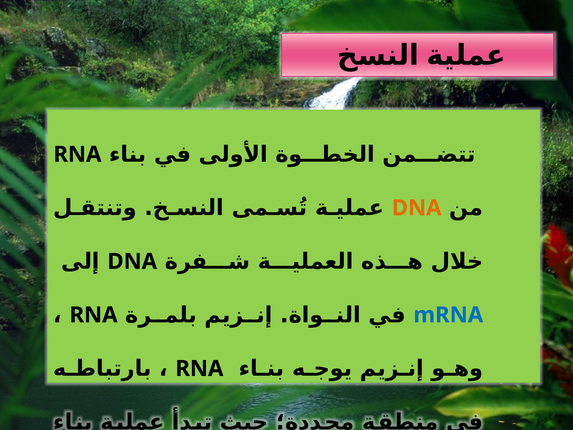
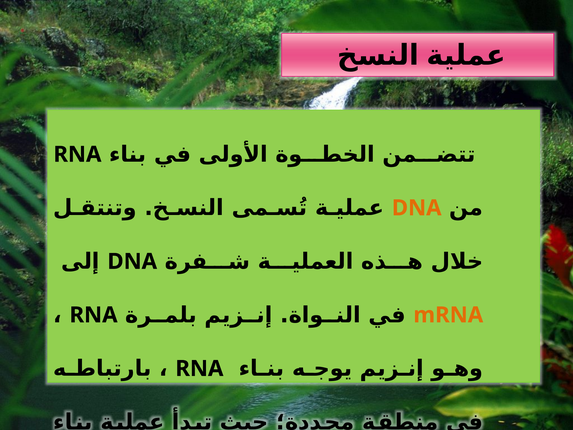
mRNA at (448, 315) colour: blue -> orange
